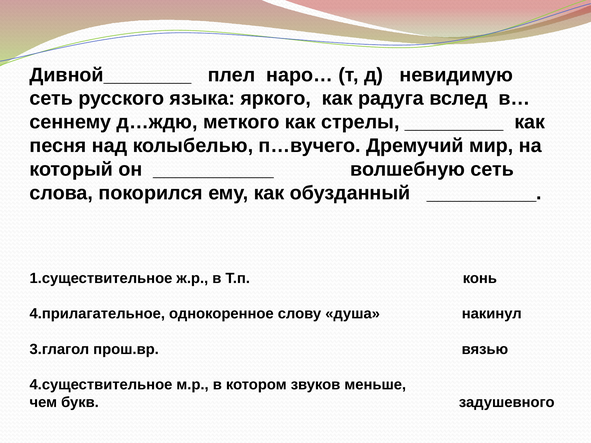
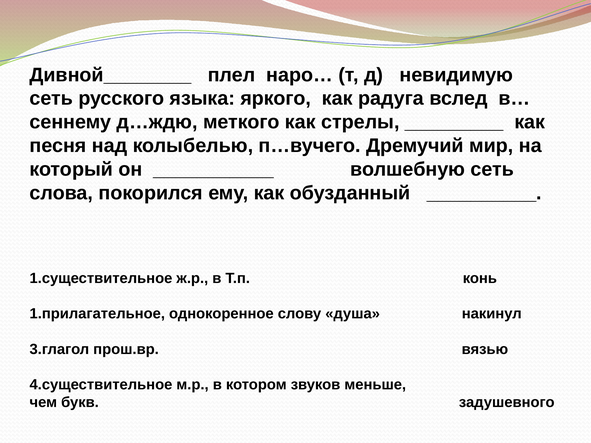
4.прилагательное: 4.прилагательное -> 1.прилагательное
